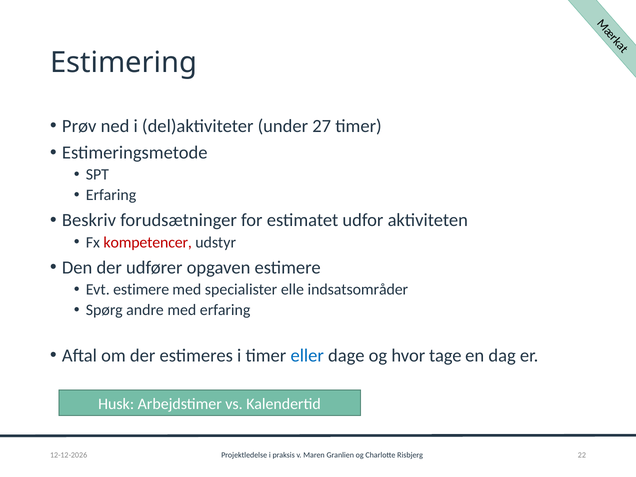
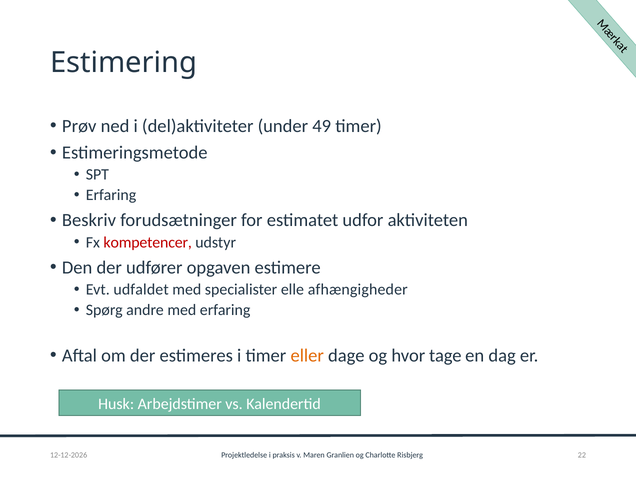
27: 27 -> 49
Evt estimere: estimere -> udfaldet
indsatsområder: indsatsområder -> afhængigheder
eller colour: blue -> orange
